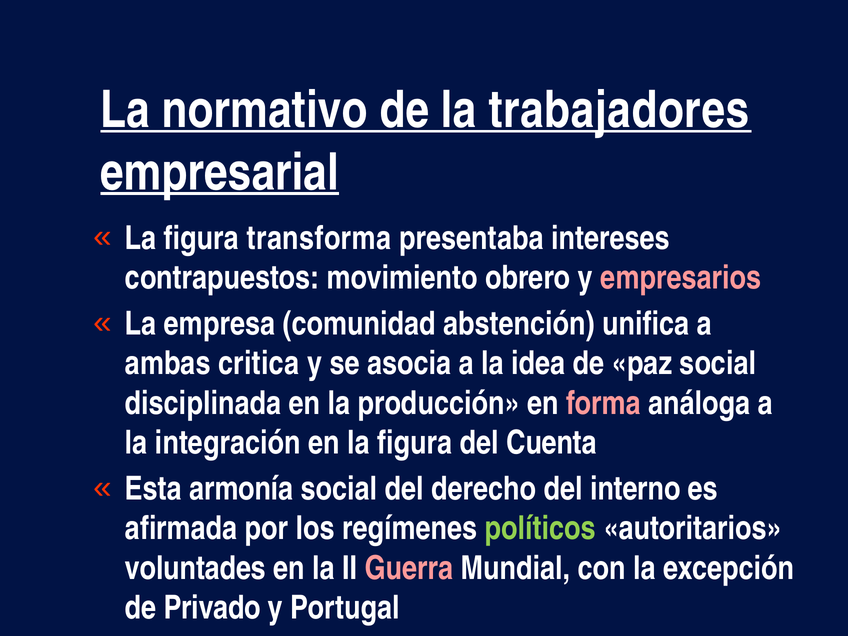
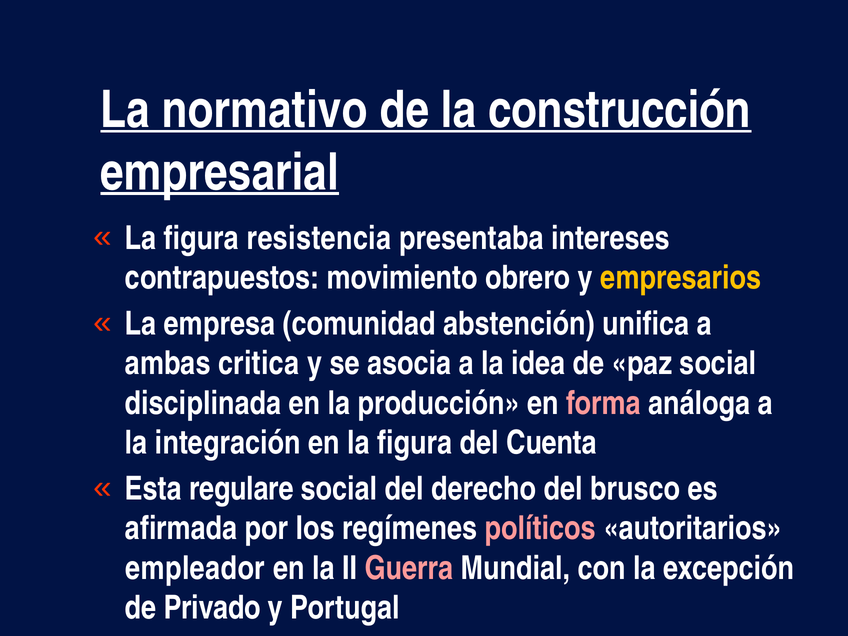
trabajadores: trabajadores -> construcción
transforma: transforma -> resistencia
empresarios colour: pink -> yellow
armonía: armonía -> regulare
interno: interno -> brusco
políticos colour: light green -> pink
voluntades: voluntades -> empleador
